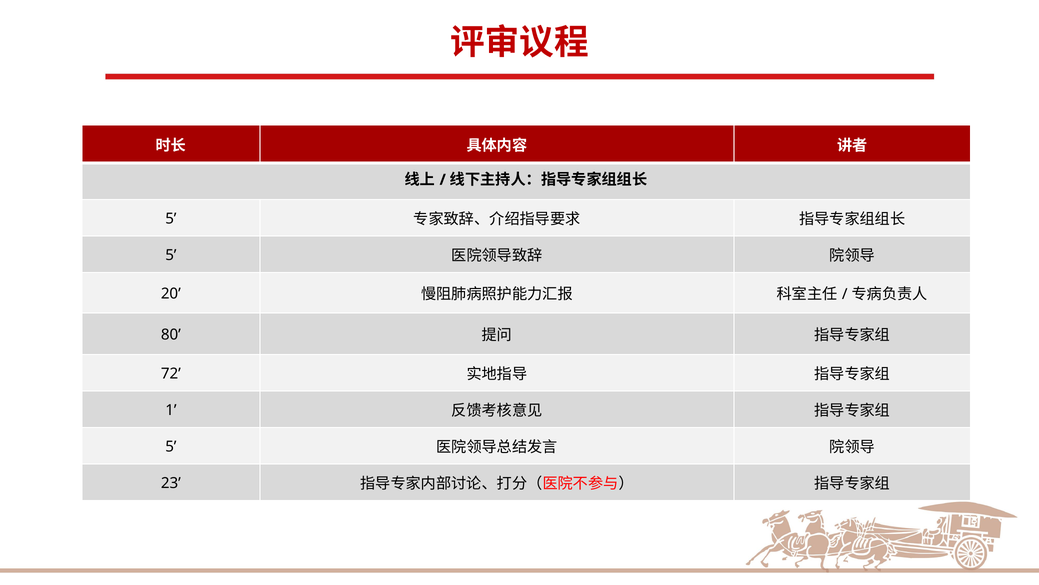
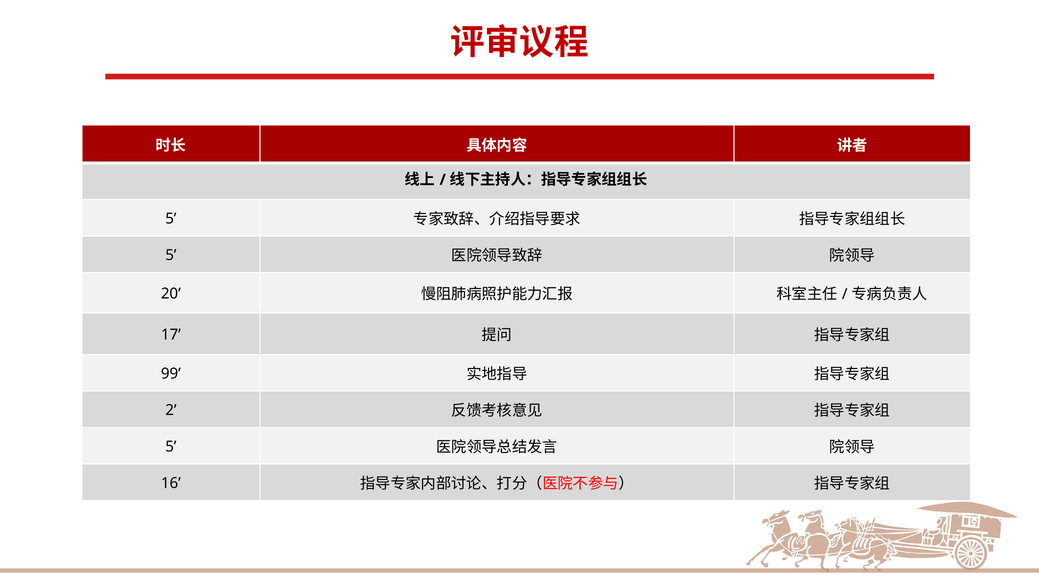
80: 80 -> 17
72: 72 -> 99
1: 1 -> 2
23: 23 -> 16
